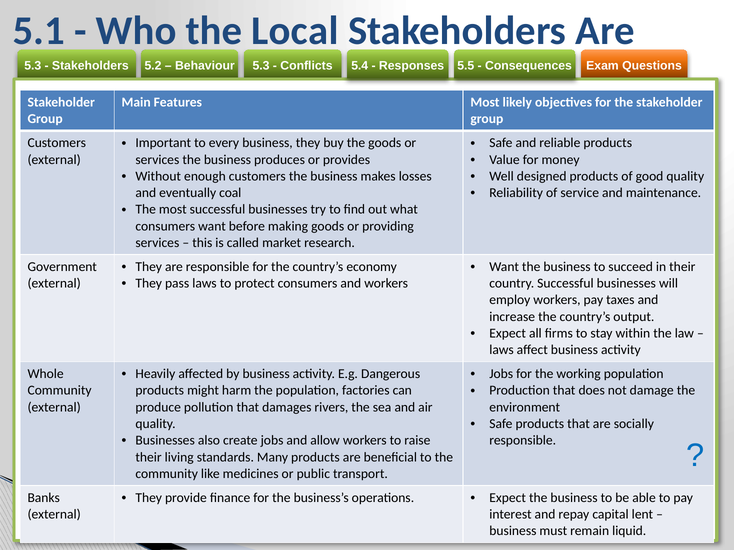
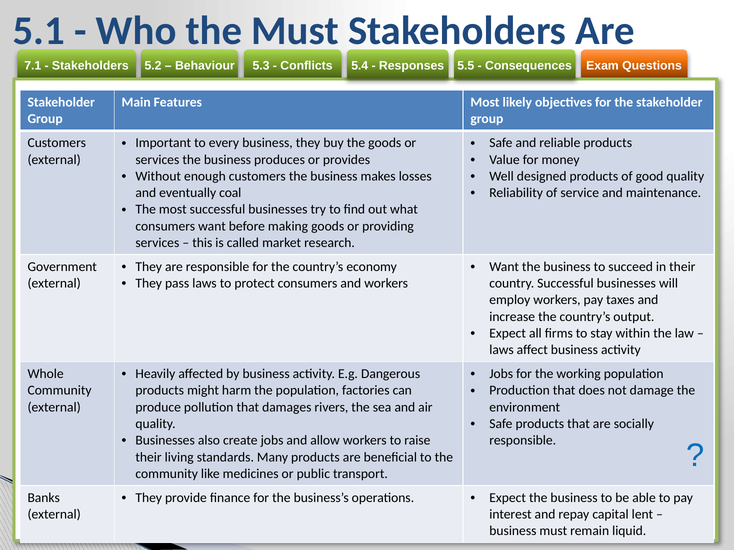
the Local: Local -> Must
5.3 at (33, 66): 5.3 -> 7.1
